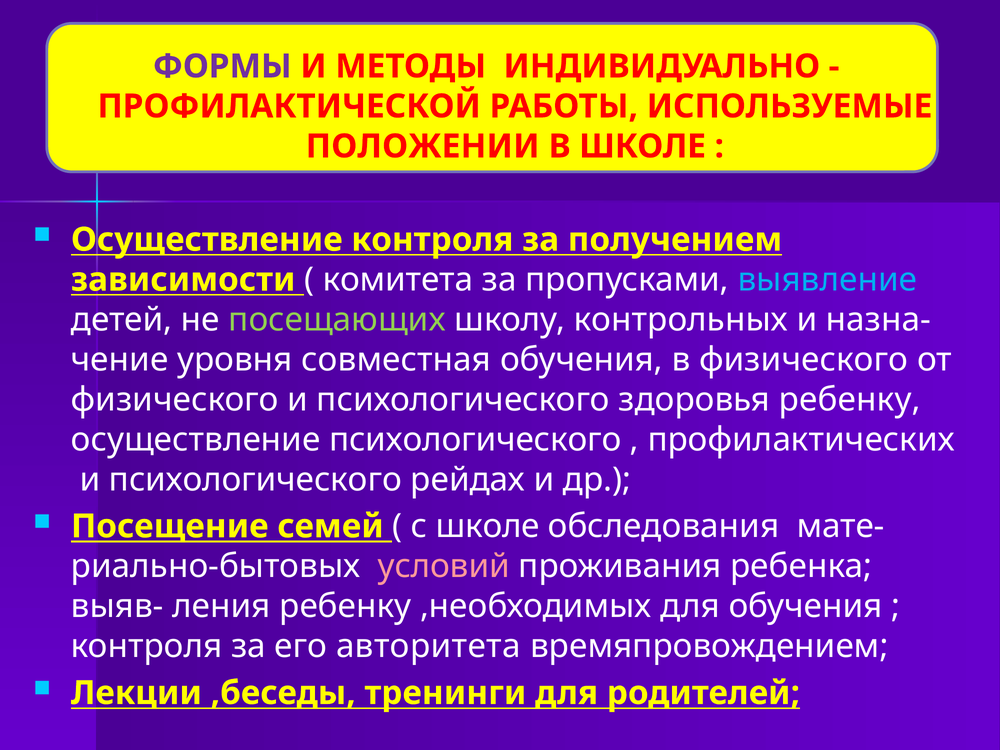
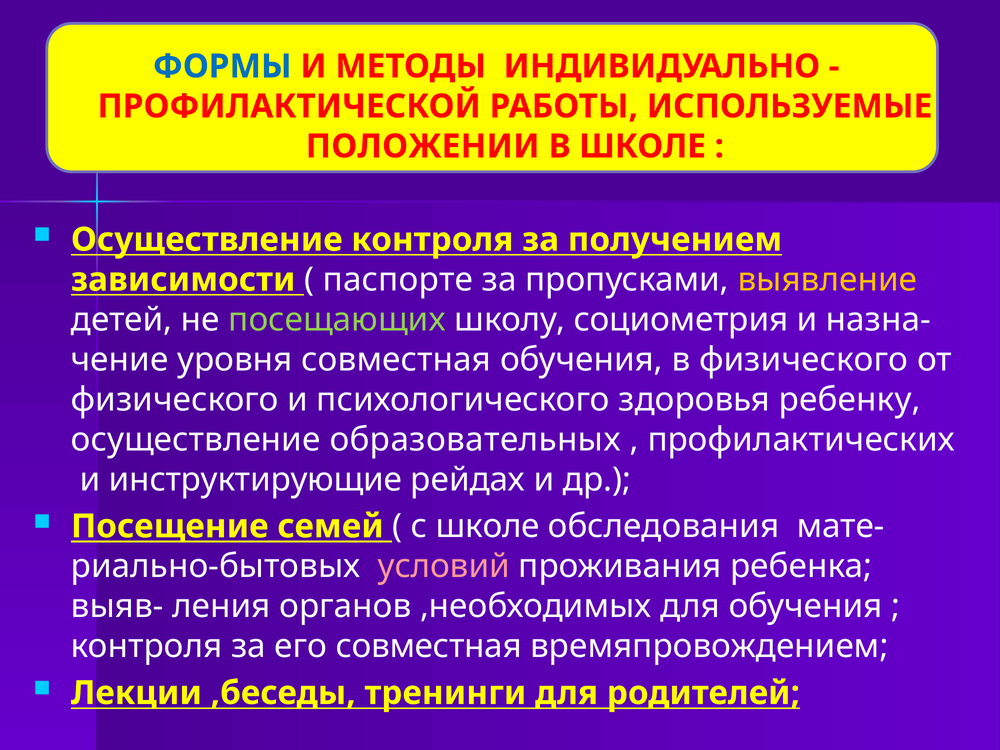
ФОРМЫ colour: purple -> blue
комитета: комитета -> паспорте
выявление colour: light blue -> yellow
контрольных: контрольных -> социометрия
осуществление психологического: психологического -> образовательных
психологического at (255, 480): психологического -> инструктирующие
ления ребенку: ребенку -> органов
его авторитета: авторитета -> совместная
